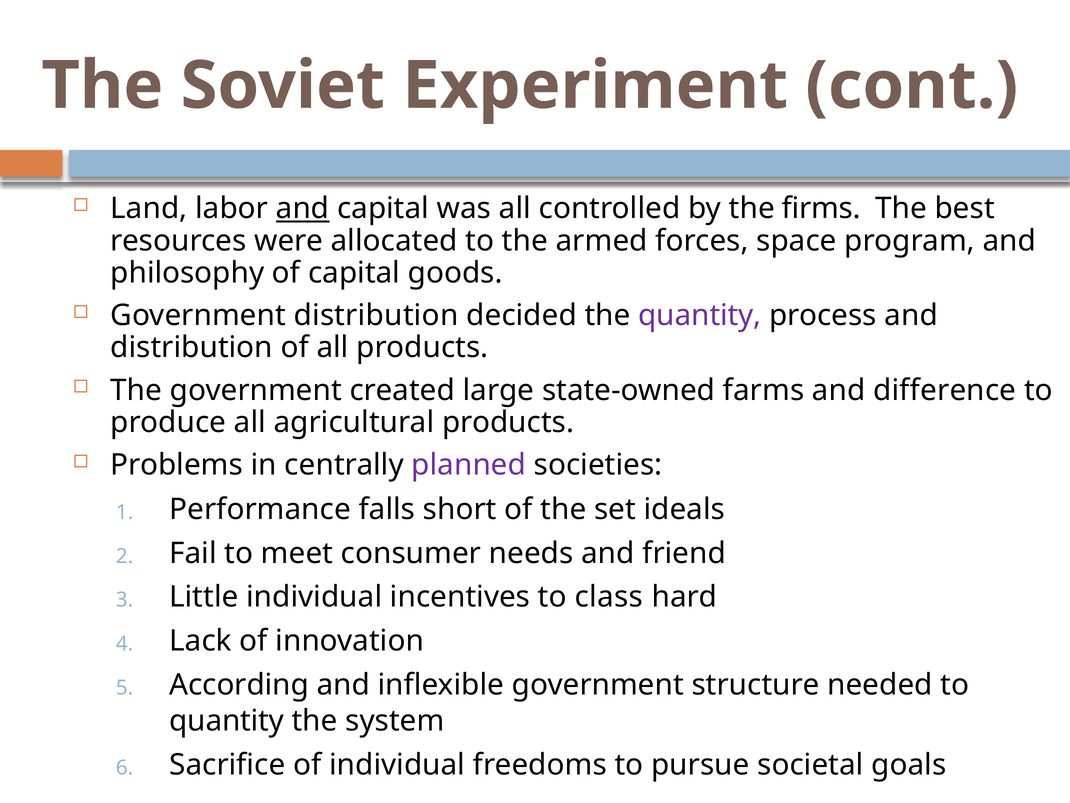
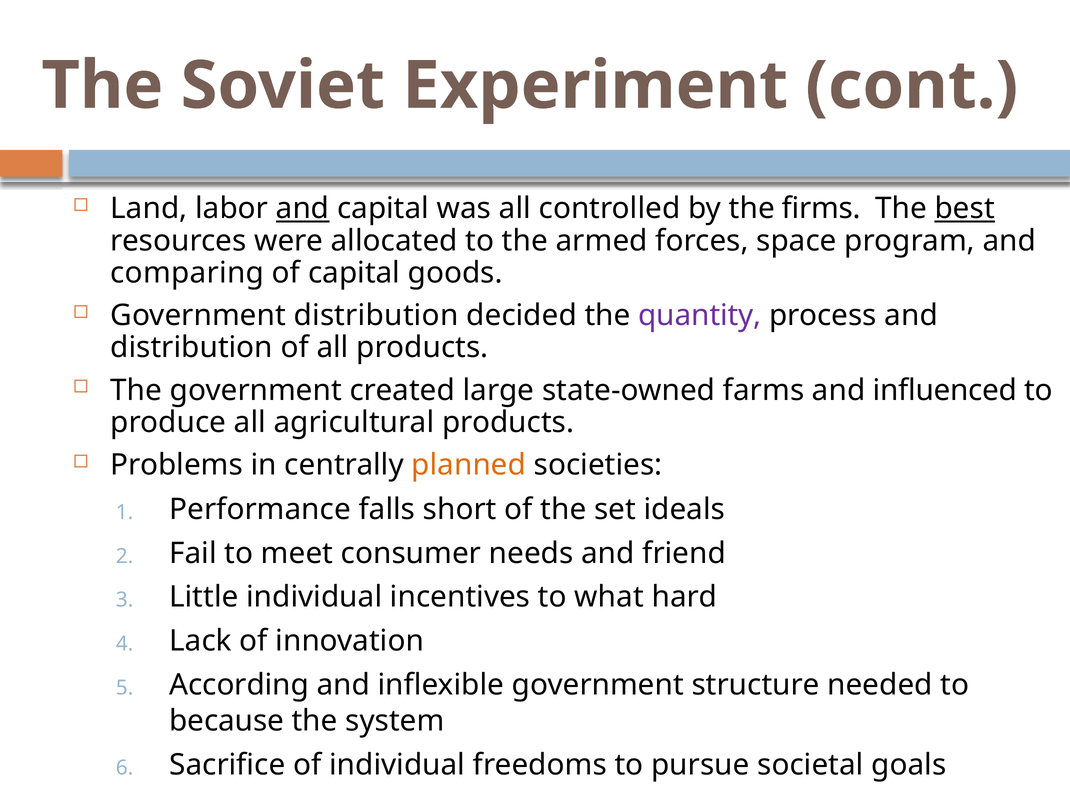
best underline: none -> present
philosophy: philosophy -> comparing
difference: difference -> influenced
planned colour: purple -> orange
class: class -> what
quantity at (227, 720): quantity -> because
